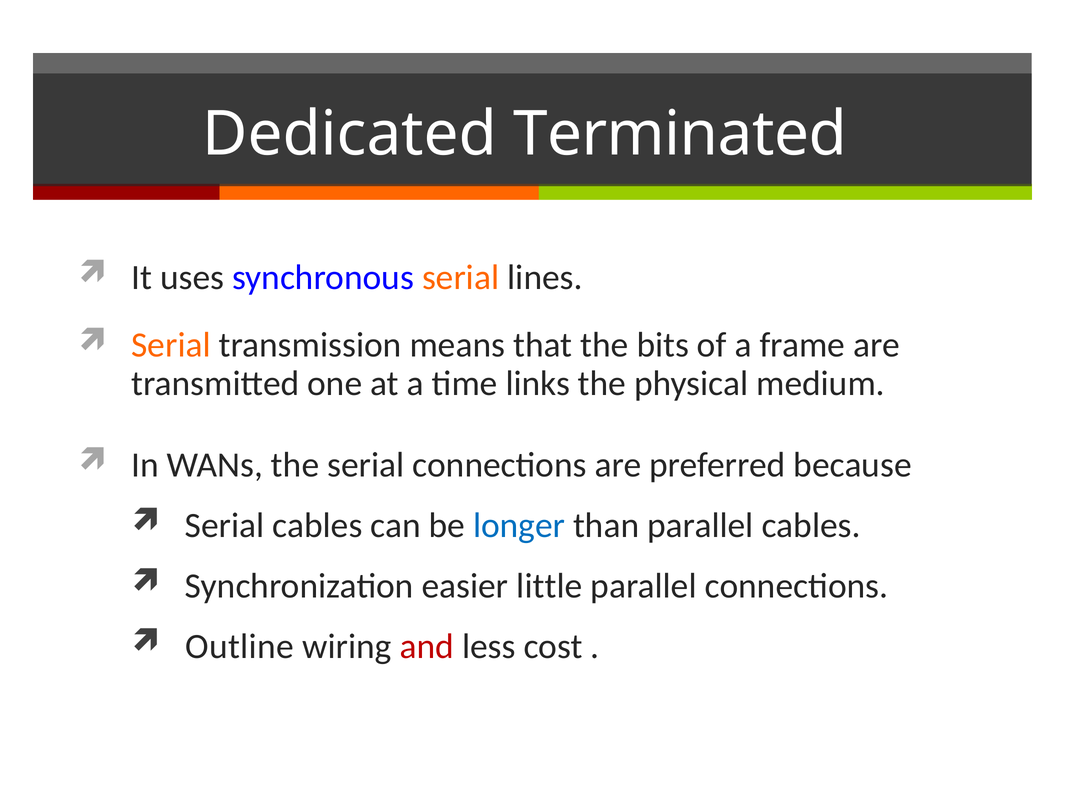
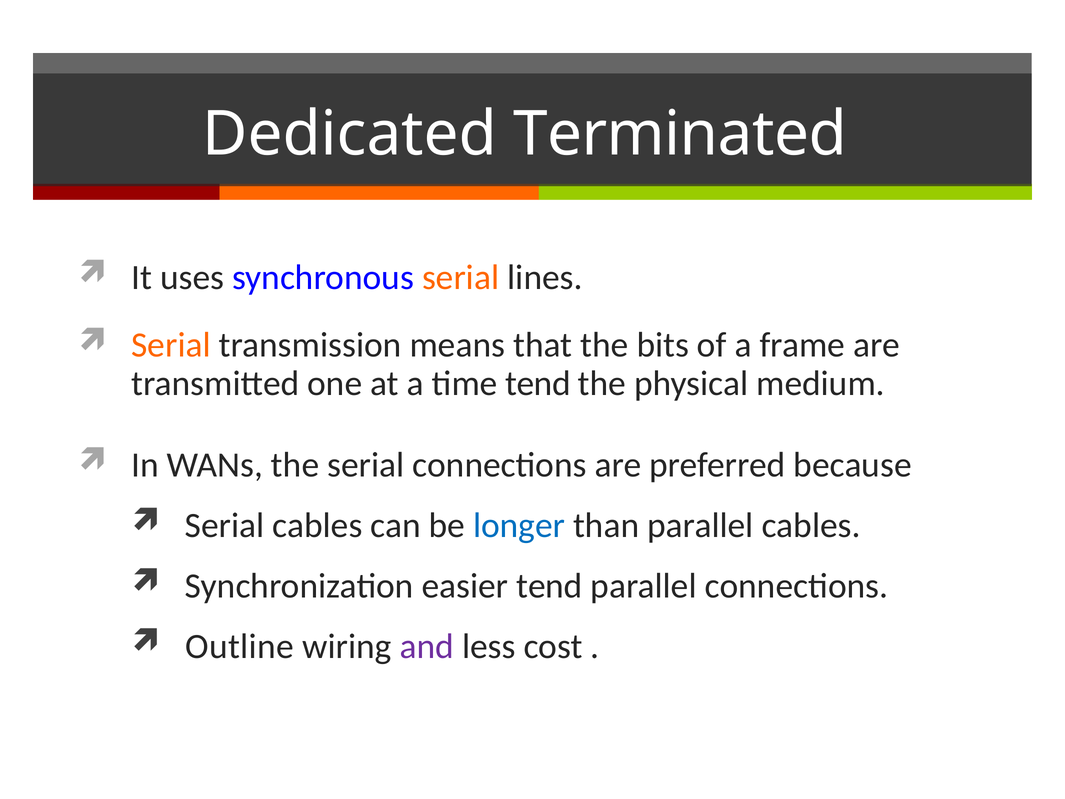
time links: links -> tend
easier little: little -> tend
and colour: red -> purple
